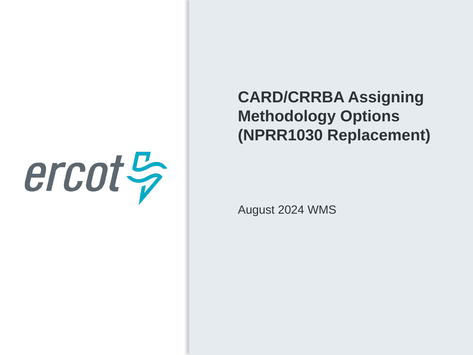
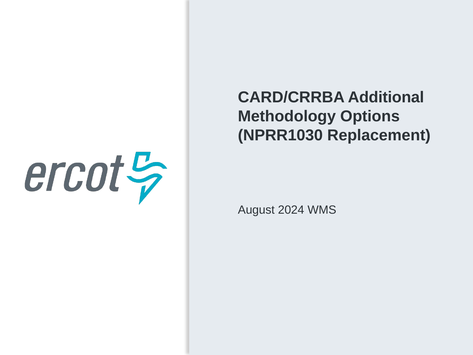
Assigning: Assigning -> Additional
